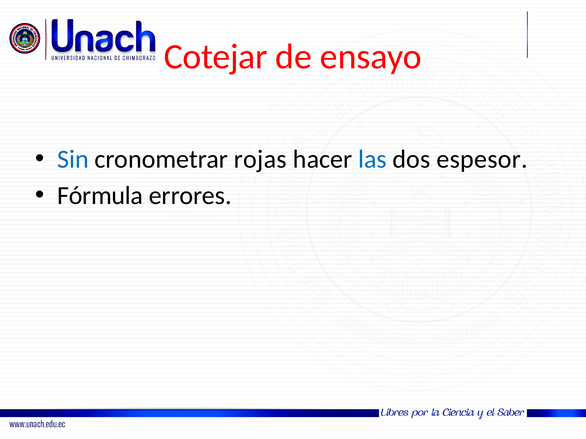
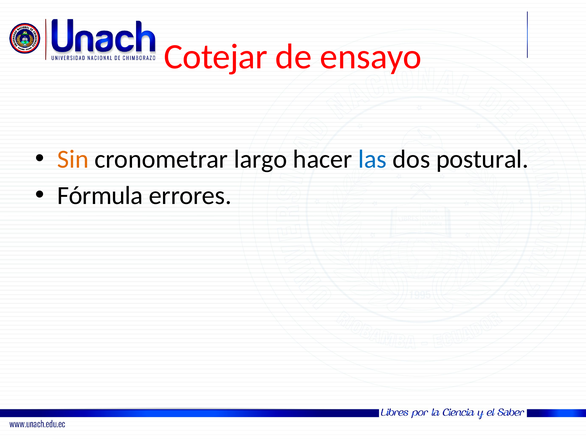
Sin colour: blue -> orange
rojas: rojas -> largo
espesor: espesor -> postural
